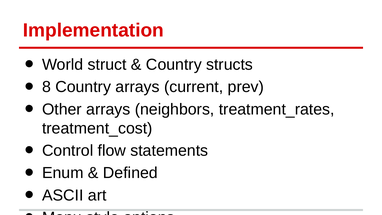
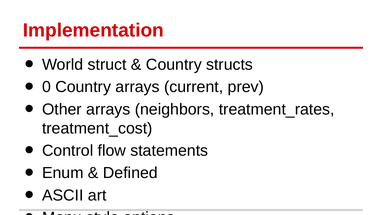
8: 8 -> 0
